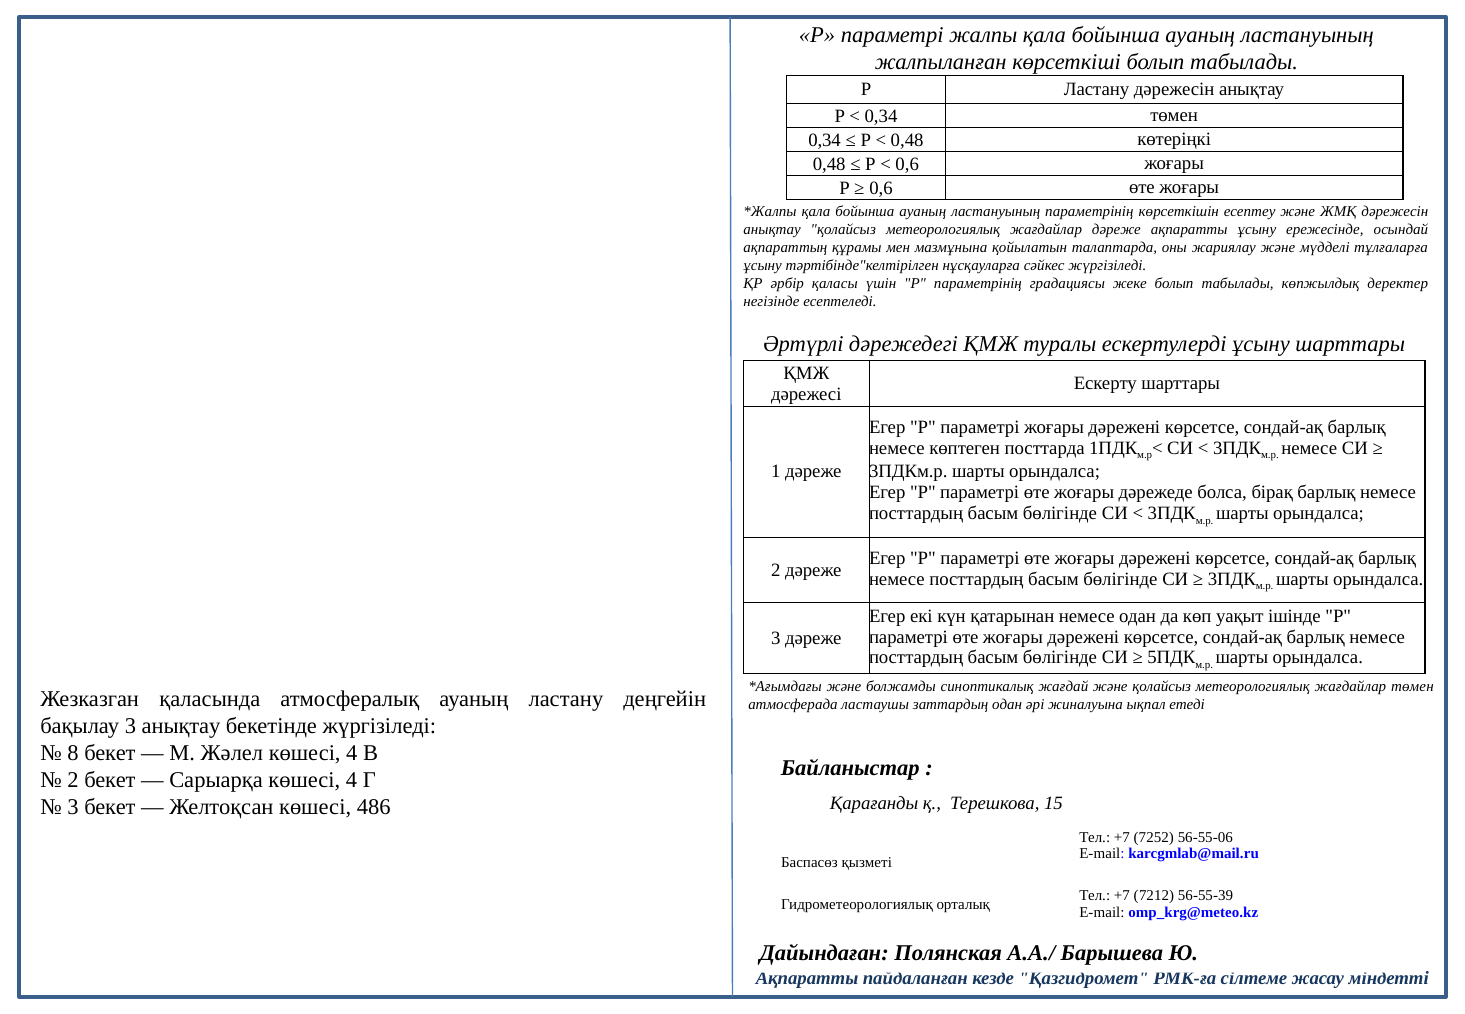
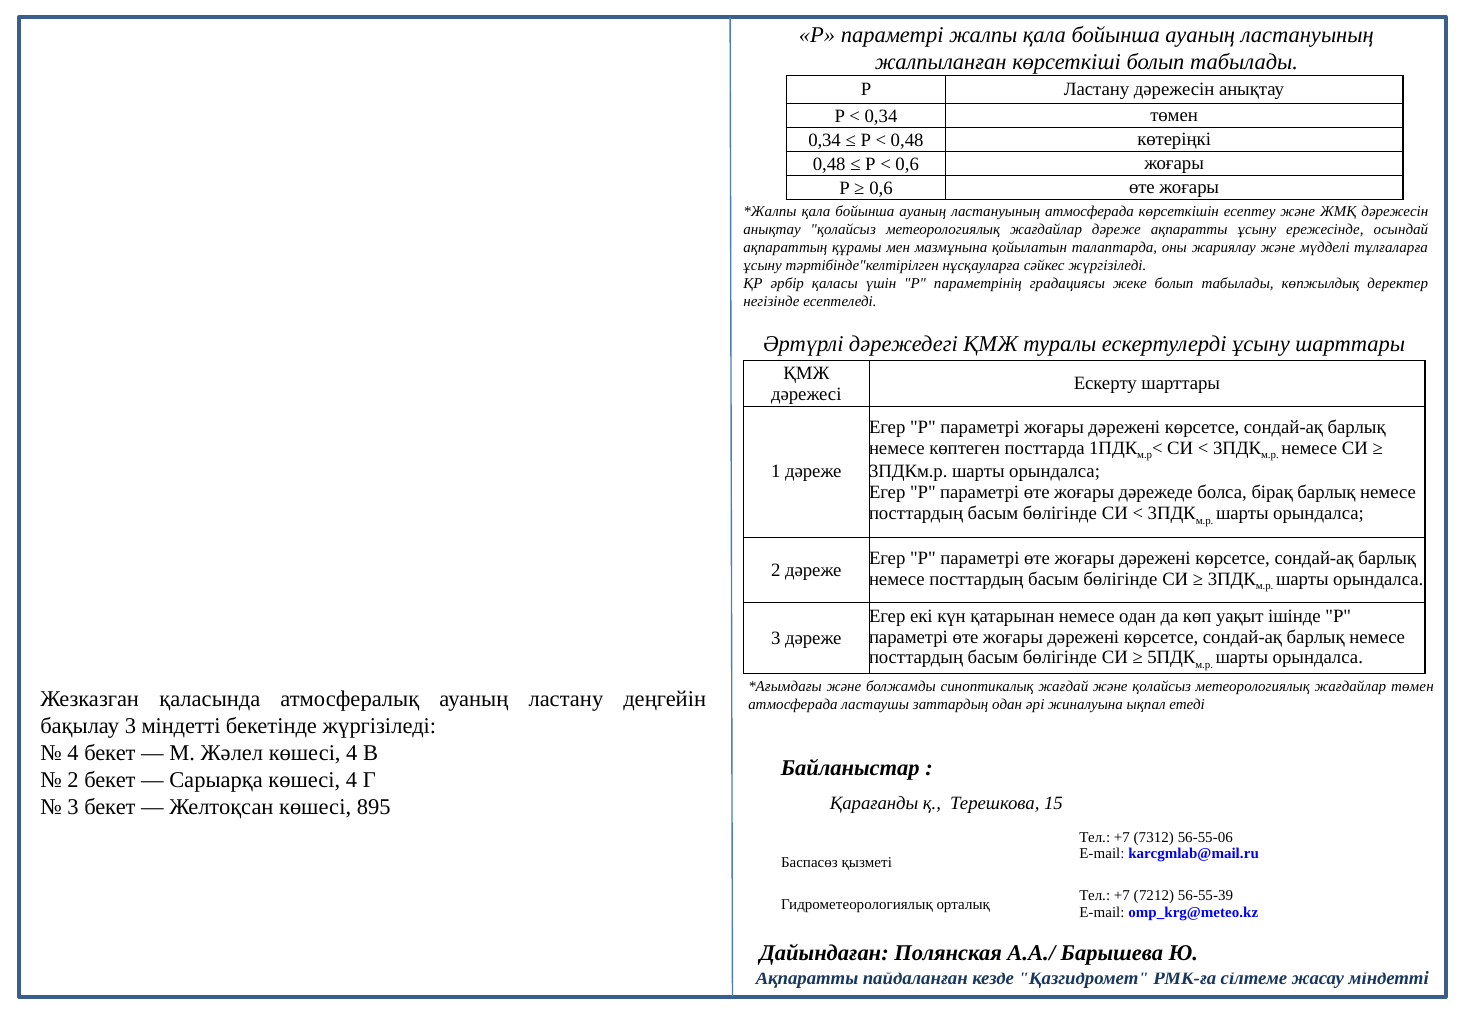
ластануының параметрінің: параметрінің -> атмосферада
3 анықтау: анықтау -> міндетті
8 at (73, 753): 8 -> 4
486: 486 -> 895
7252: 7252 -> 7312
